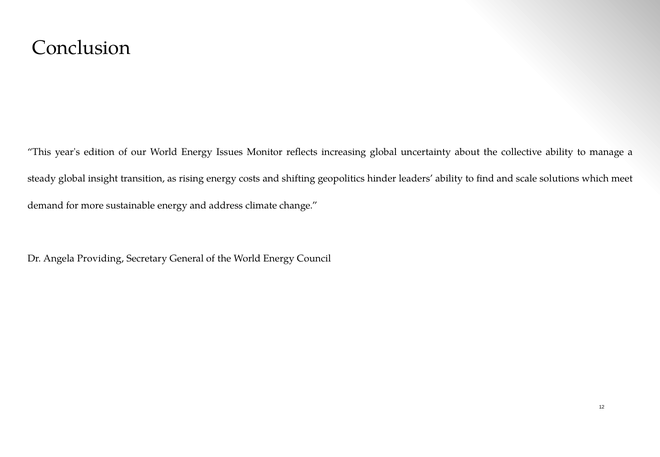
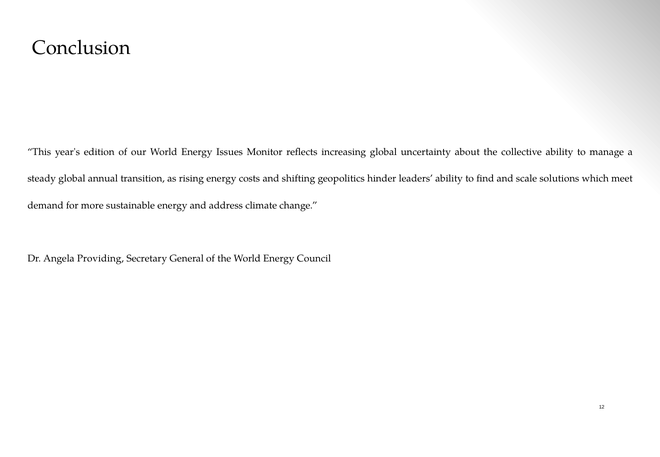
insight: insight -> annual
